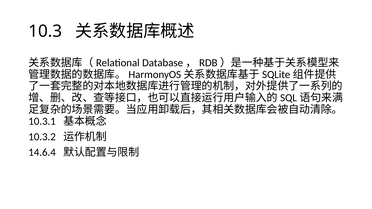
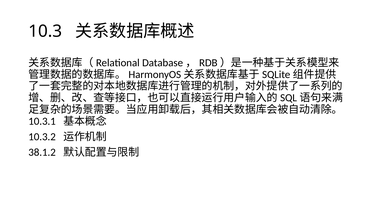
14.6.4: 14.6.4 -> 38.1.2
